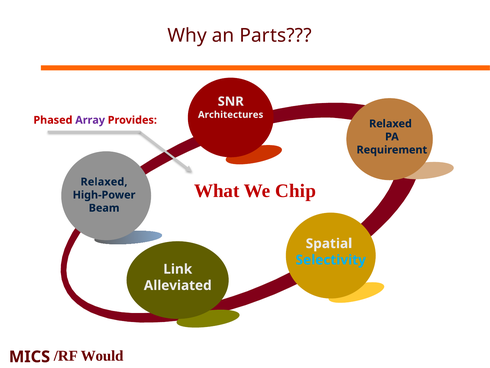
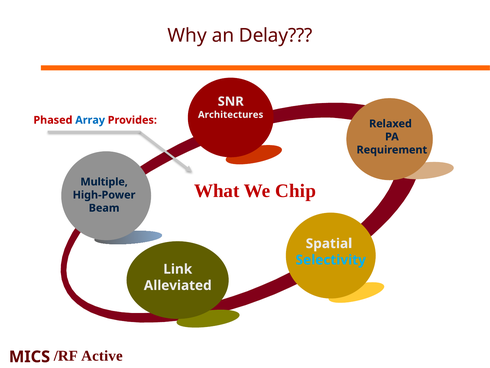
Parts: Parts -> Delay
Array colour: purple -> blue
Relaxed at (104, 182): Relaxed -> Multiple
Would: Would -> Active
